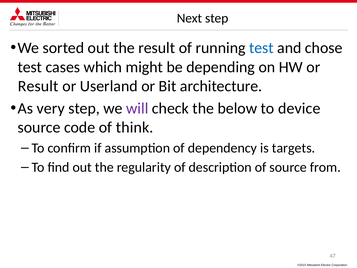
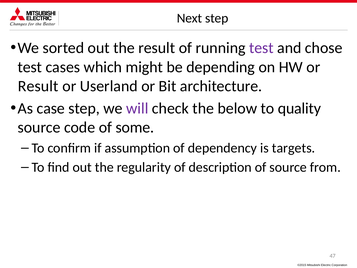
test at (261, 48) colour: blue -> purple
very: very -> case
device: device -> quality
think: think -> some
